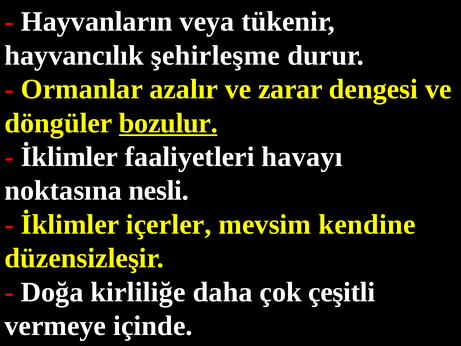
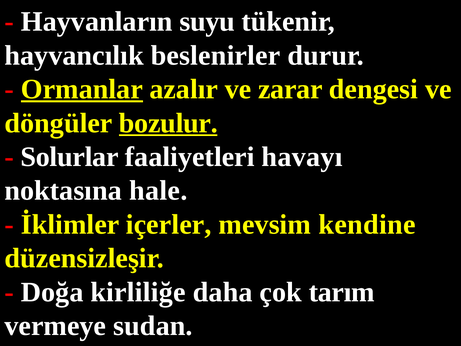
veya: veya -> suyu
şehirleşme: şehirleşme -> beslenirler
Ormanlar underline: none -> present
İklimler at (69, 157): İklimler -> Solurlar
nesli: nesli -> hale
çeşitli: çeşitli -> tarım
içinde: içinde -> sudan
